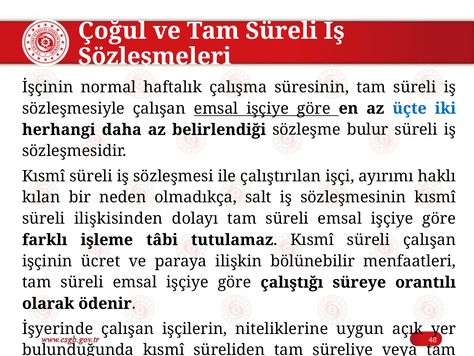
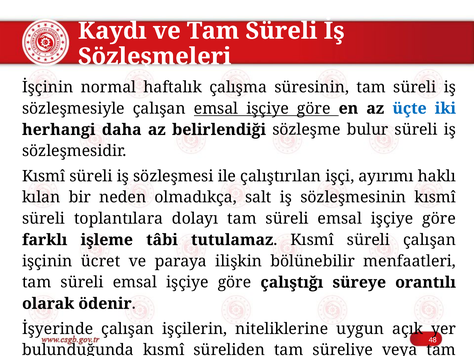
Çoğul: Çoğul -> Kaydı
ilişkisinden: ilişkisinden -> toplantılara
